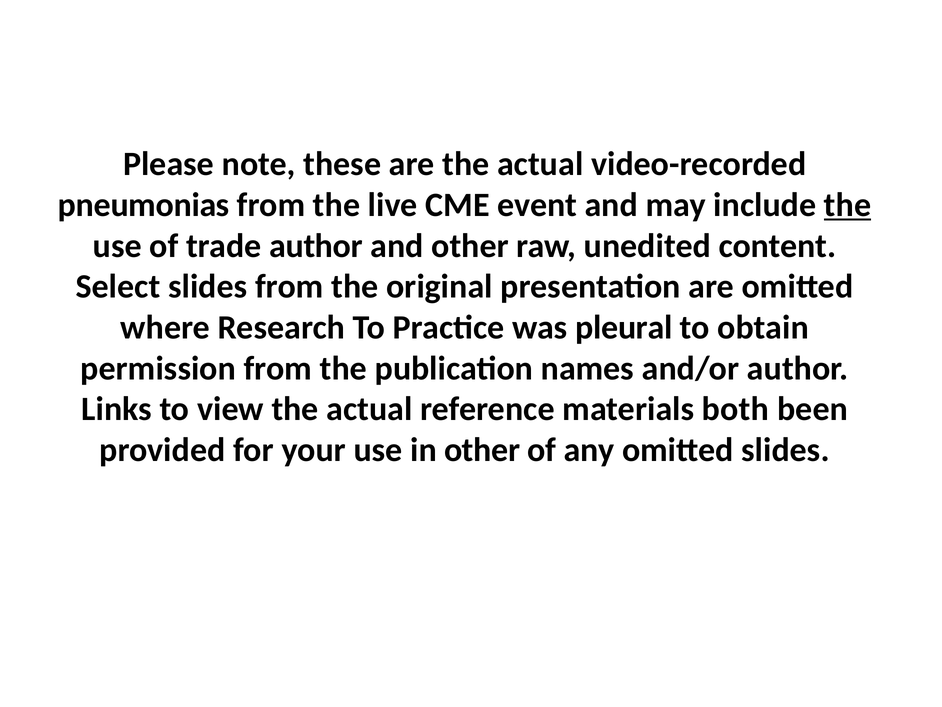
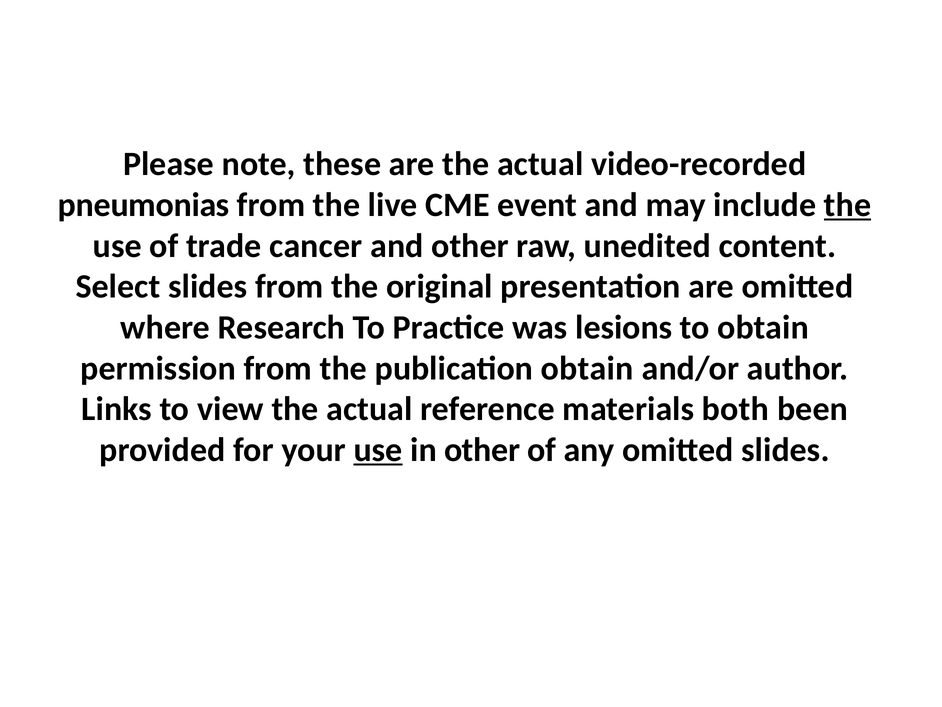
trade author: author -> cancer
pleural: pleural -> lesions
publication names: names -> obtain
use at (378, 450) underline: none -> present
